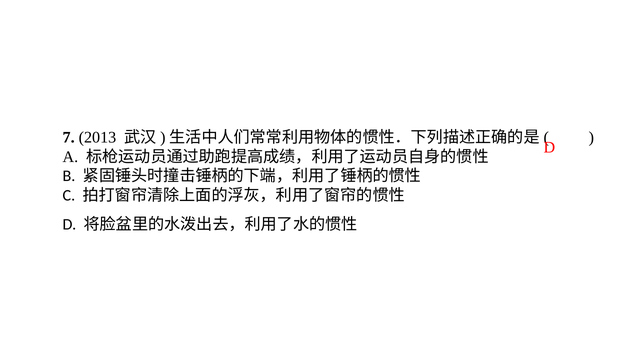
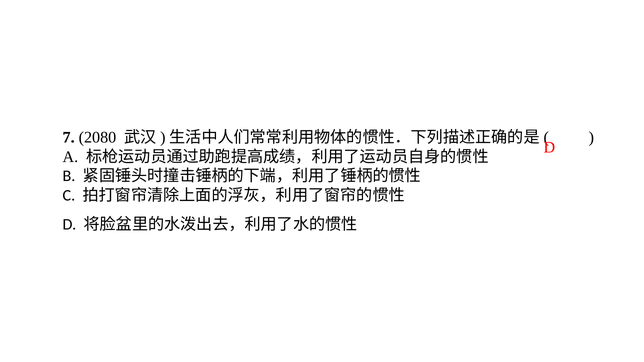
2013: 2013 -> 2080
